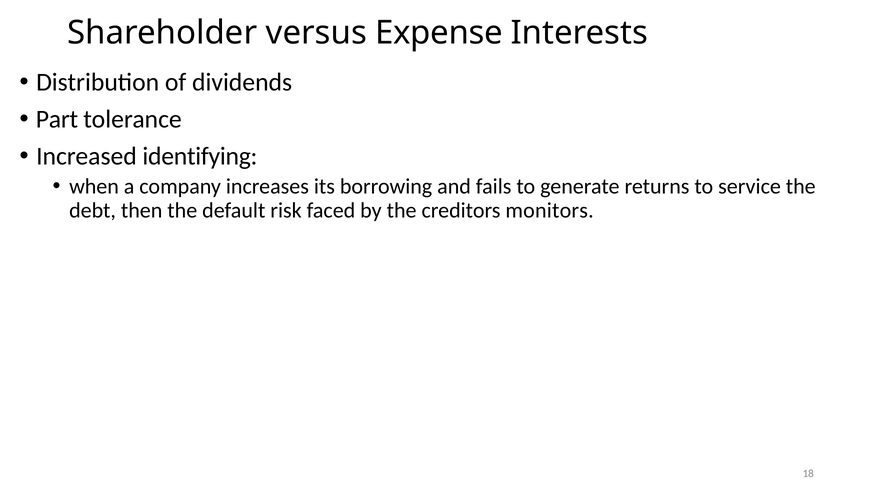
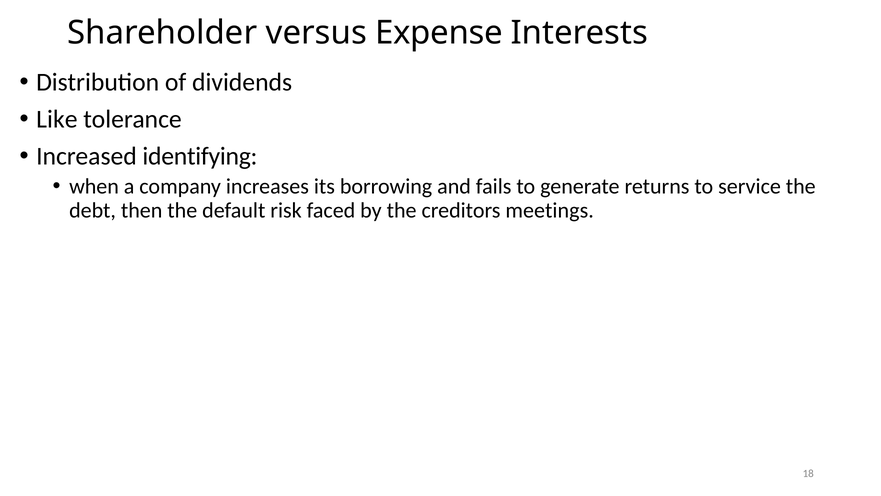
Part: Part -> Like
monitors: monitors -> meetings
